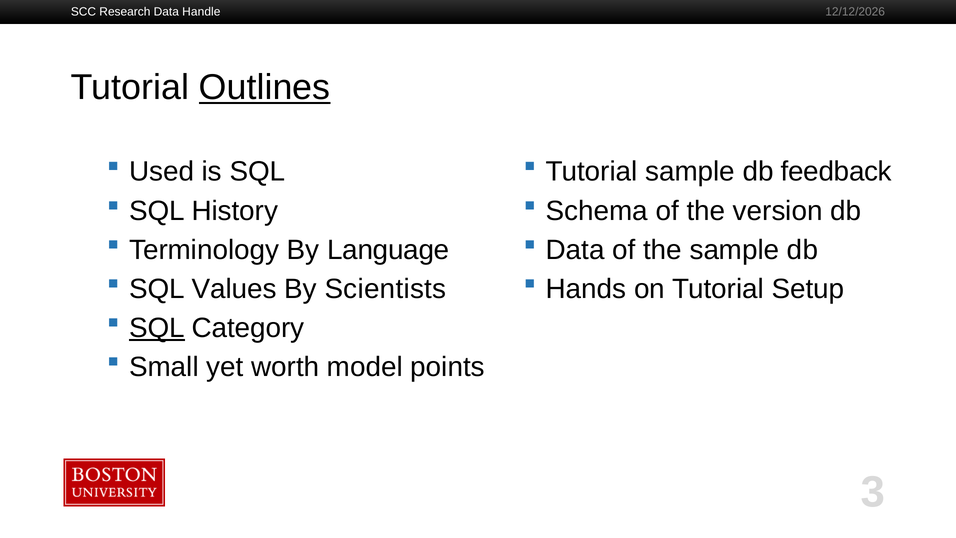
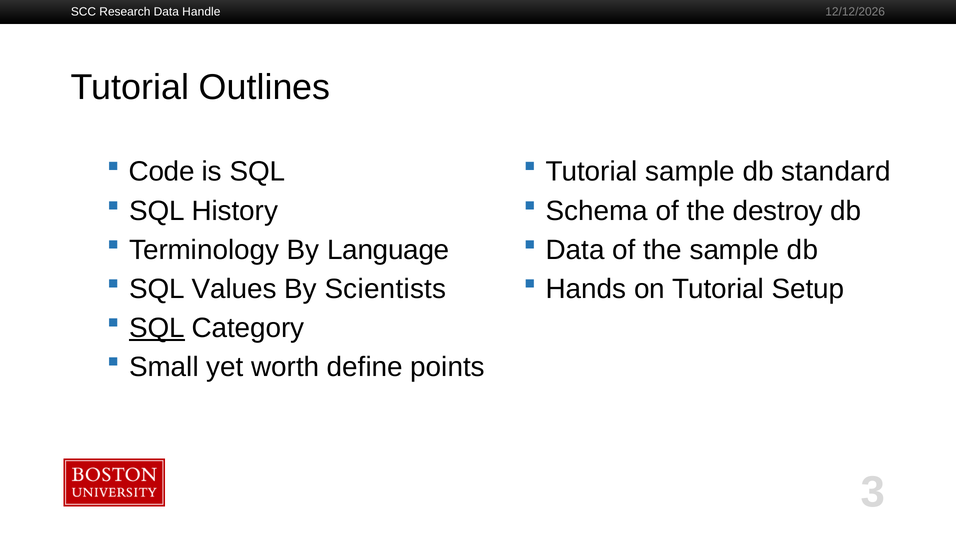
Outlines underline: present -> none
Used: Used -> Code
feedback: feedback -> standard
version: version -> destroy
model: model -> define
